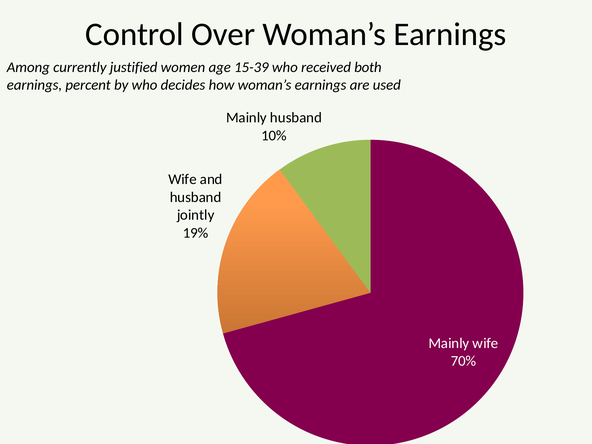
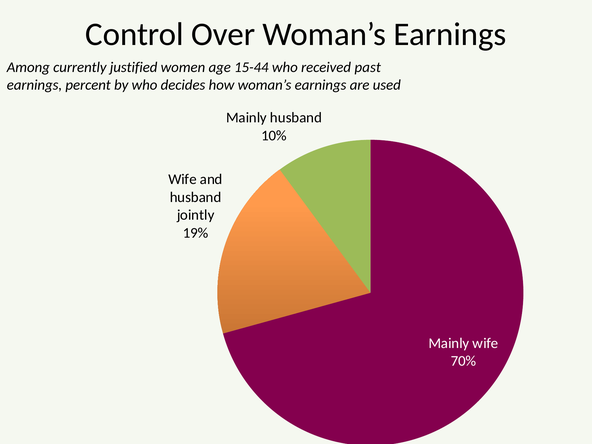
15-39: 15-39 -> 15-44
both: both -> past
